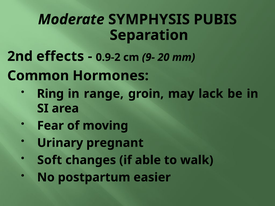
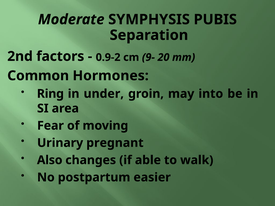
effects: effects -> factors
range: range -> under
lack: lack -> into
Soft: Soft -> Also
